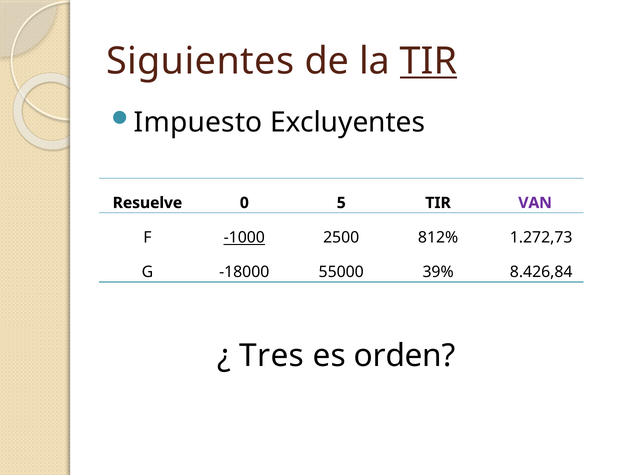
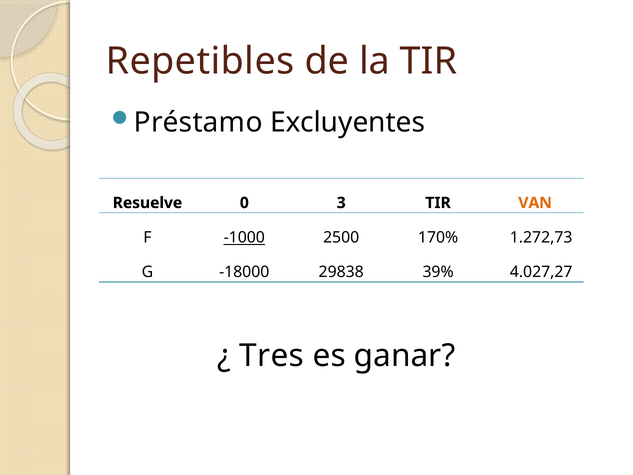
Siguientes: Siguientes -> Repetibles
TIR at (429, 61) underline: present -> none
Impuesto: Impuesto -> Préstamo
5: 5 -> 3
VAN colour: purple -> orange
812%: 812% -> 170%
55000: 55000 -> 29838
8.426,84: 8.426,84 -> 4.027,27
orden: orden -> ganar
